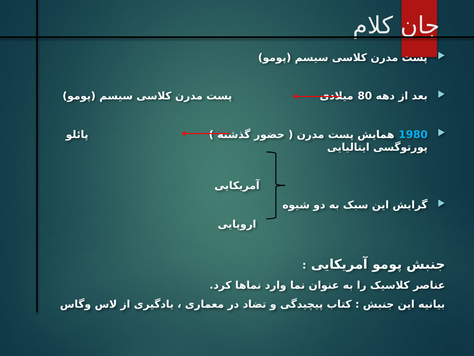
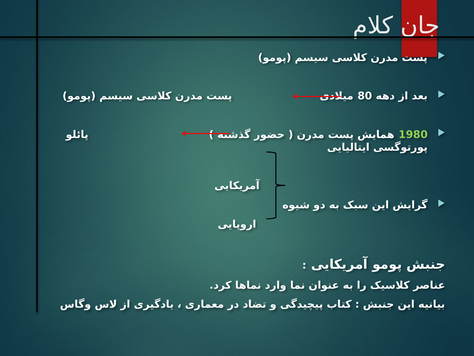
1980 colour: light blue -> light green
